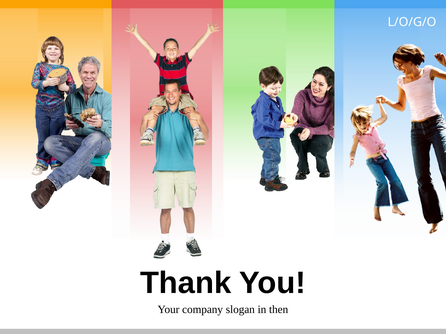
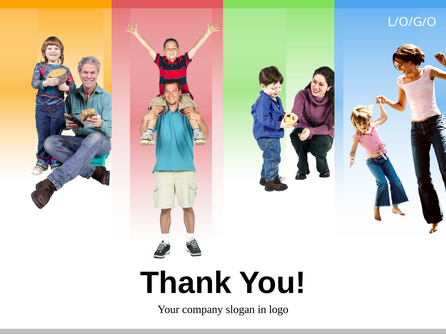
then: then -> logo
